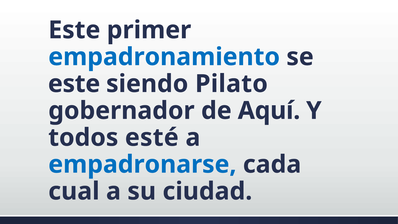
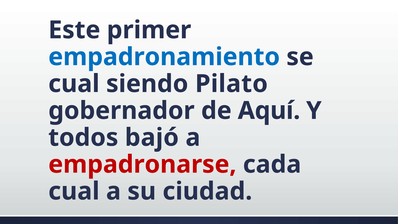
este at (74, 84): este -> cual
esté: esté -> bajó
empadronarse colour: blue -> red
